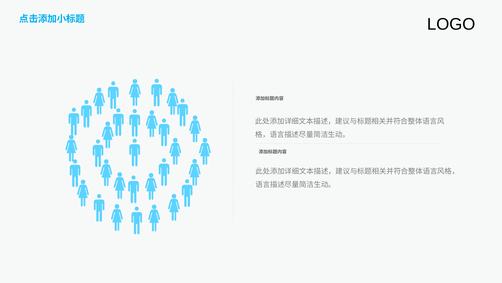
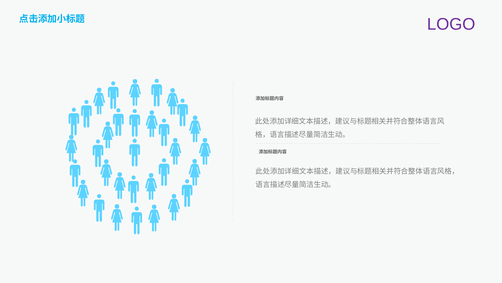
LOGO colour: black -> purple
